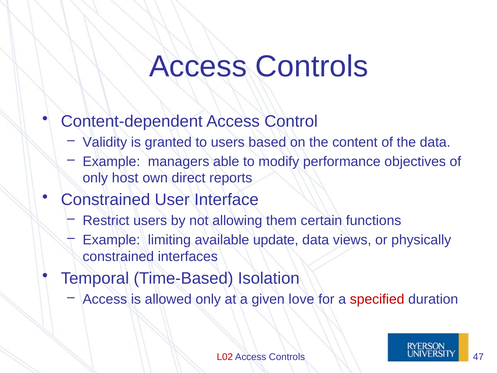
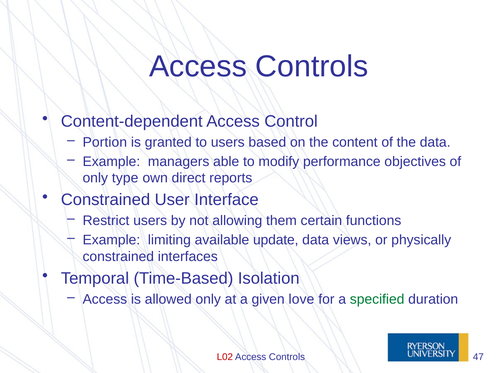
Validity: Validity -> Portion
host: host -> type
specified colour: red -> green
